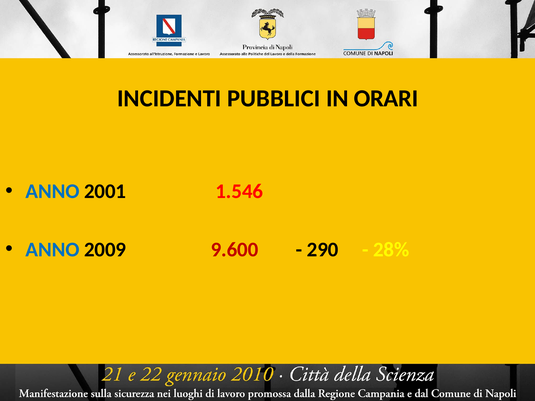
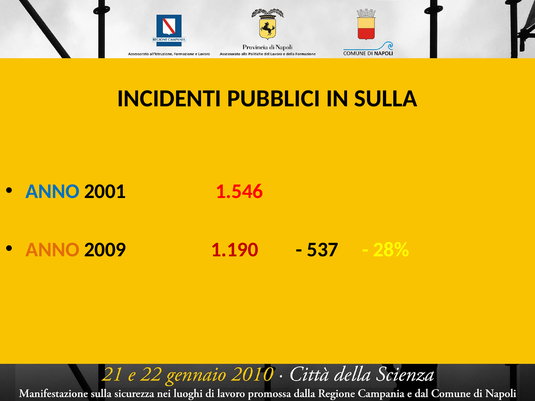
ORARI: ORARI -> SULLA
ANNO at (52, 250) colour: blue -> orange
9.600: 9.600 -> 1.190
290: 290 -> 537
